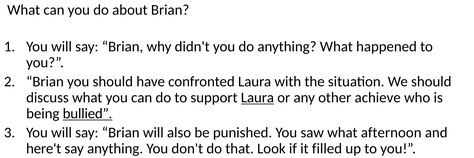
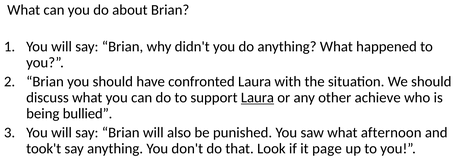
bullied underline: present -> none
here't: here't -> took't
filled: filled -> page
